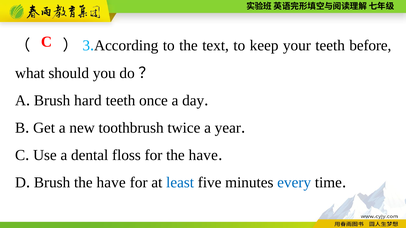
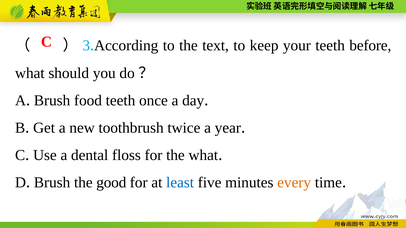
hard: hard -> food
for the have: have -> what
Brush the have: have -> good
every colour: blue -> orange
